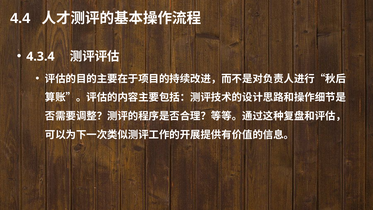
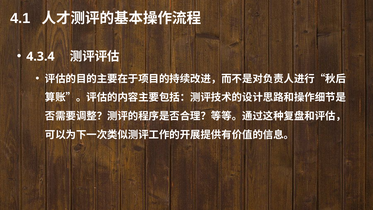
4.4: 4.4 -> 4.1
